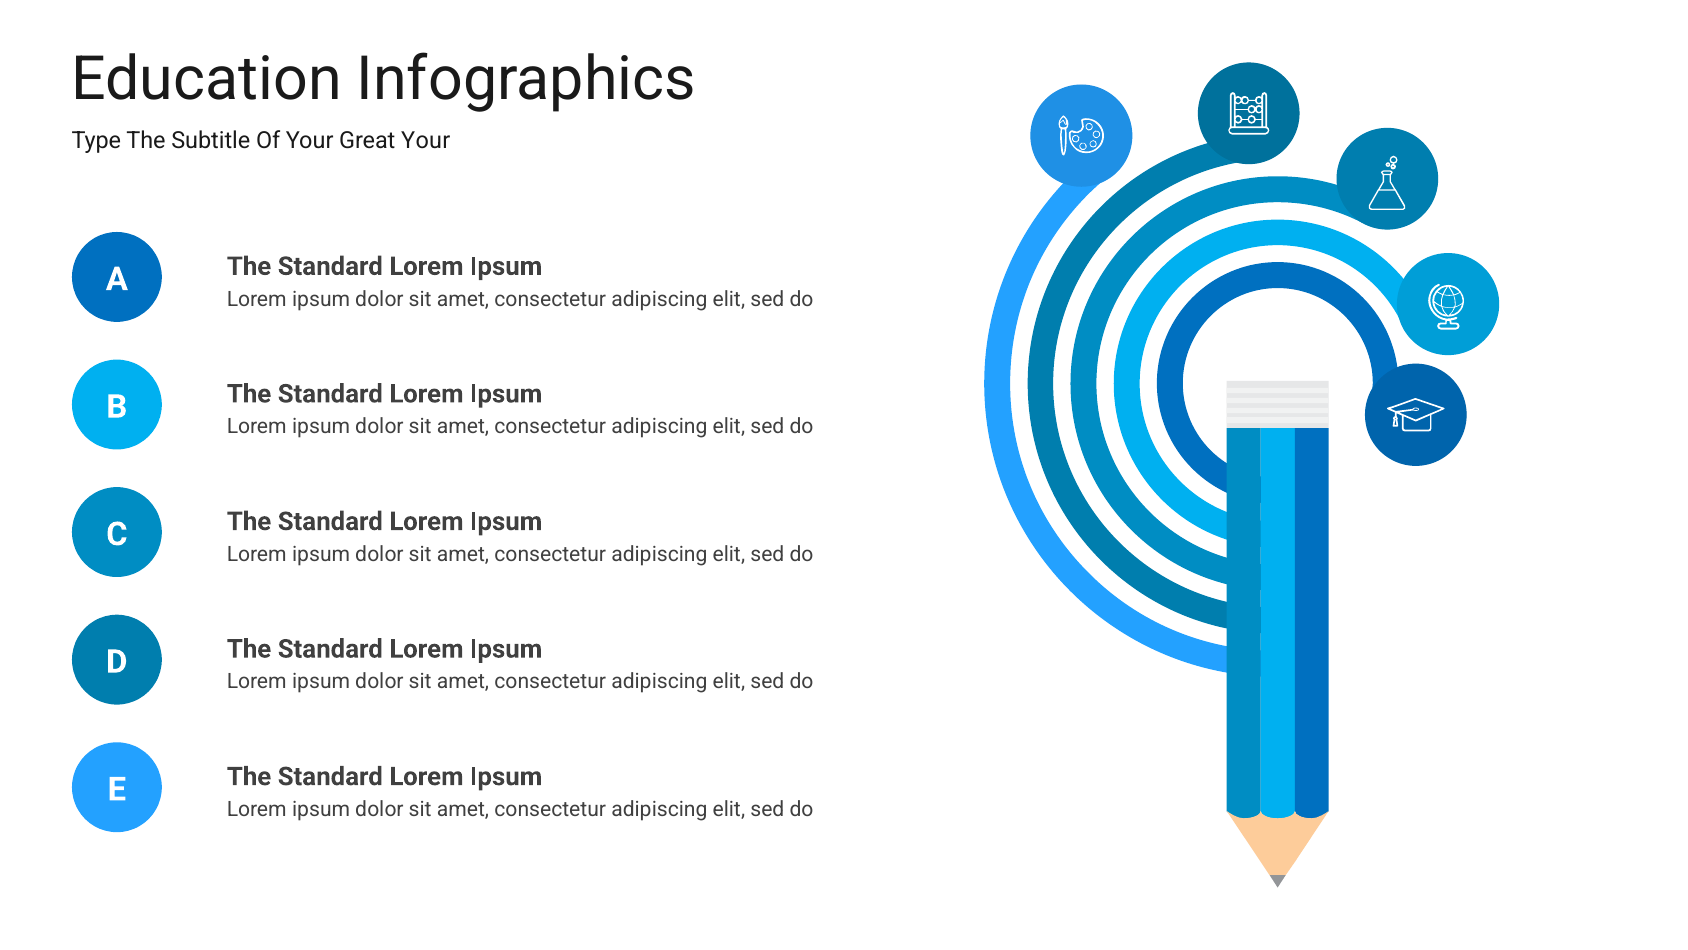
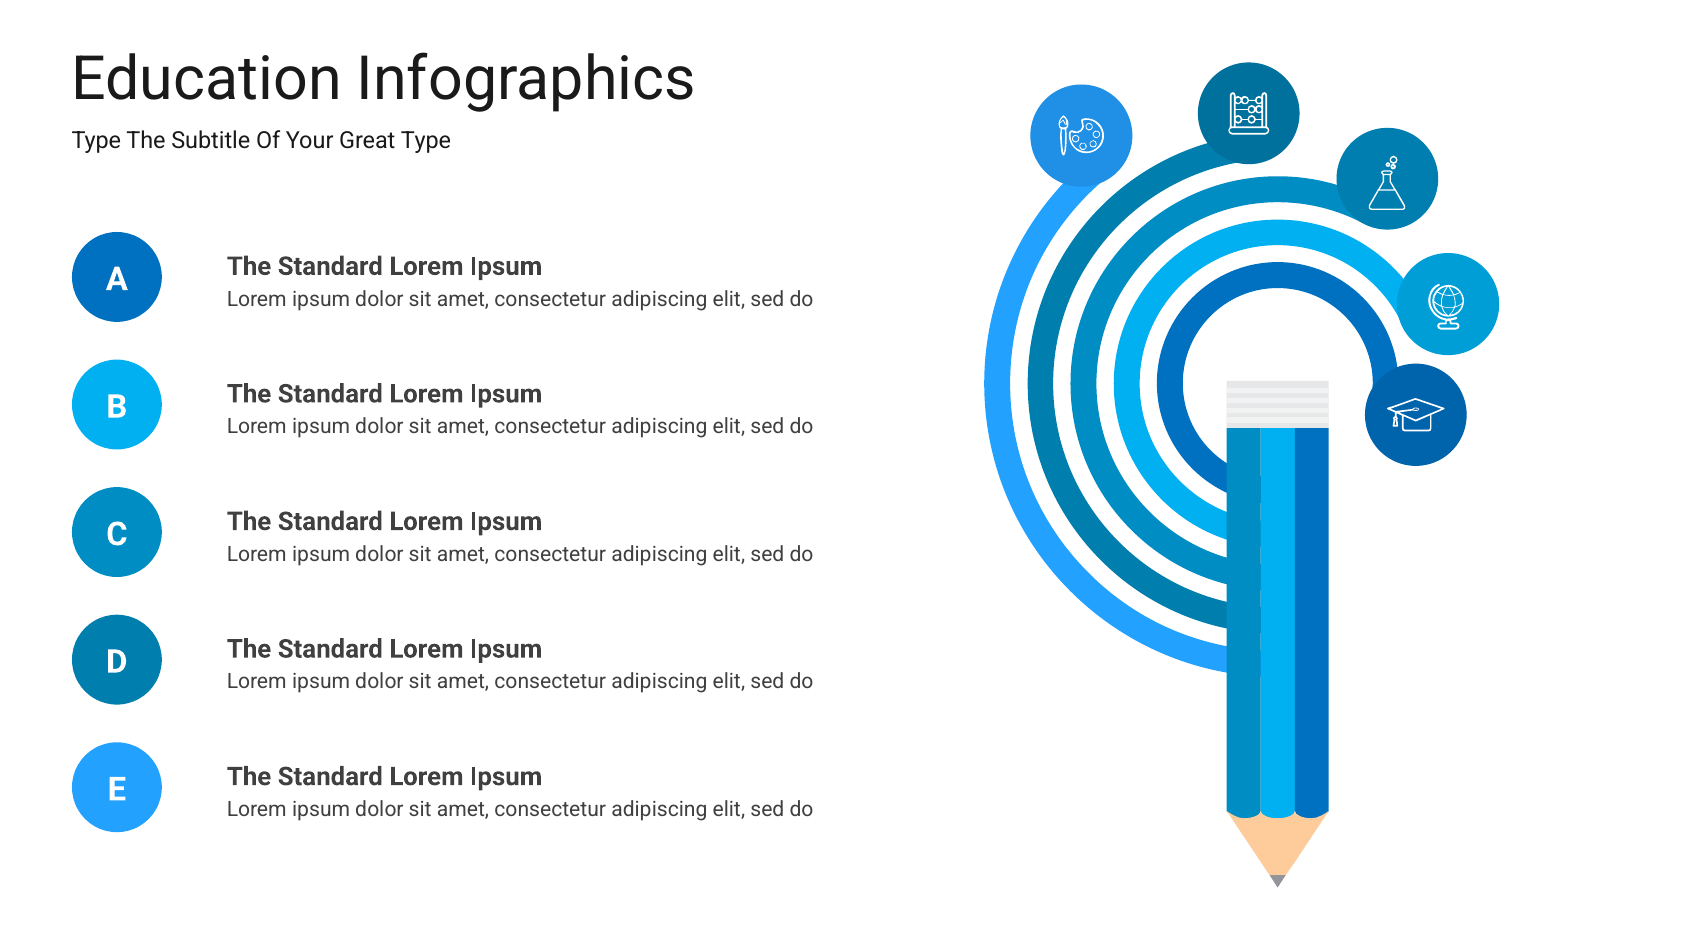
Great Your: Your -> Type
